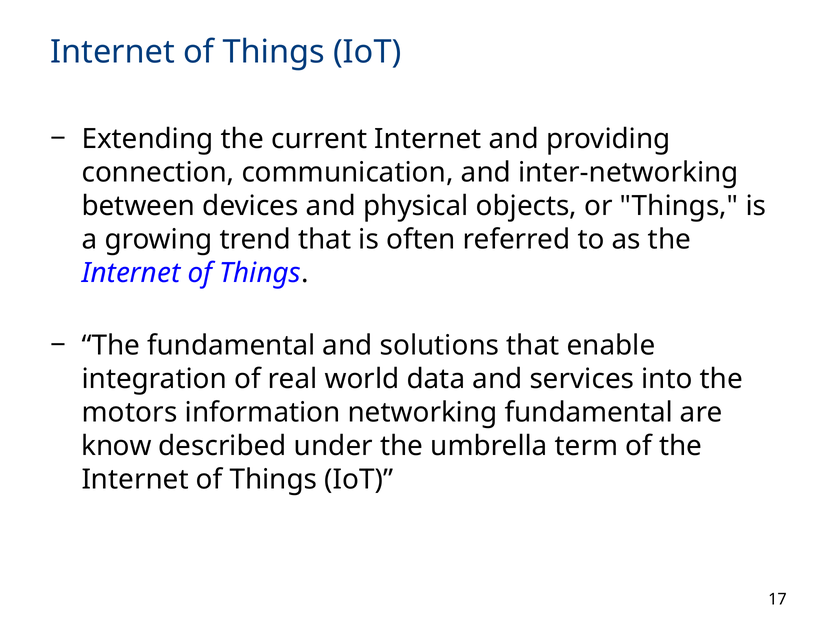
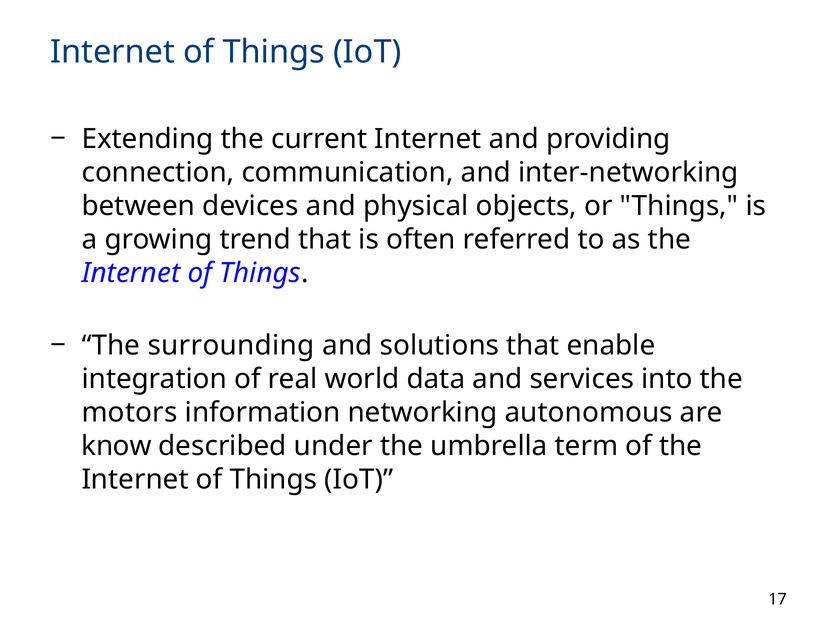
The fundamental: fundamental -> surrounding
networking fundamental: fundamental -> autonomous
